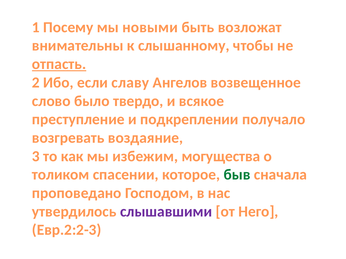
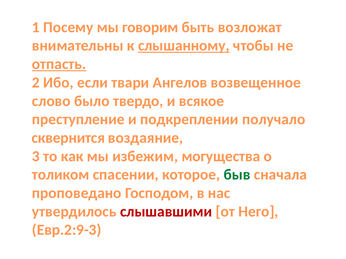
новыми: новыми -> говорим
слышанному underline: none -> present
славу: славу -> твари
возгревать: возгревать -> сквернится
слышавшими colour: purple -> red
Евр.2:2-3: Евр.2:2-3 -> Евр.2:9-3
